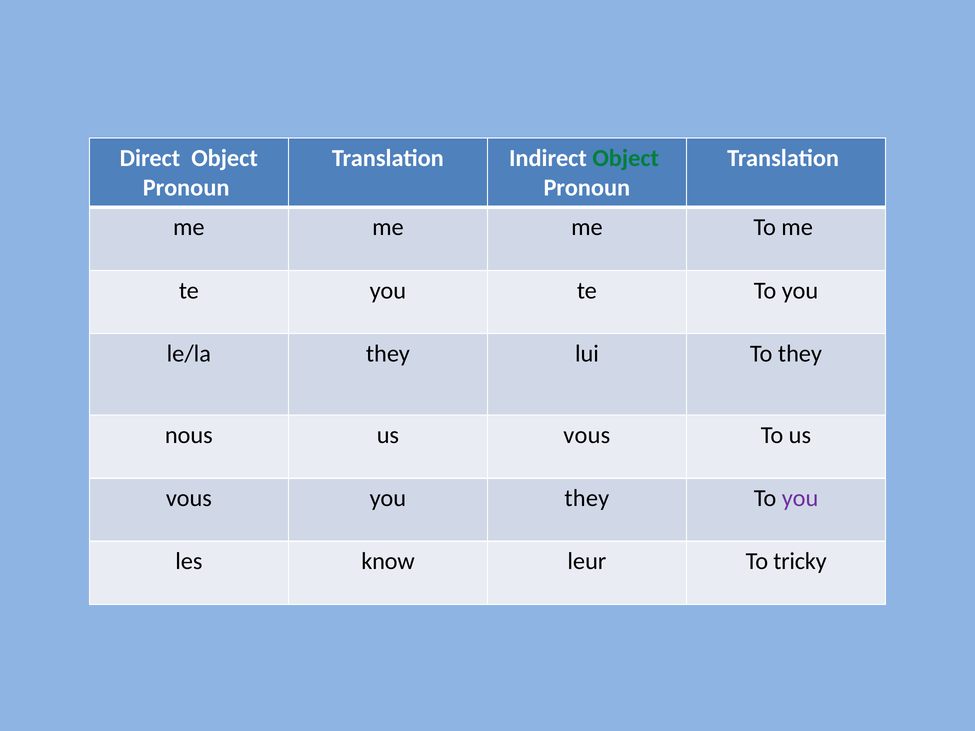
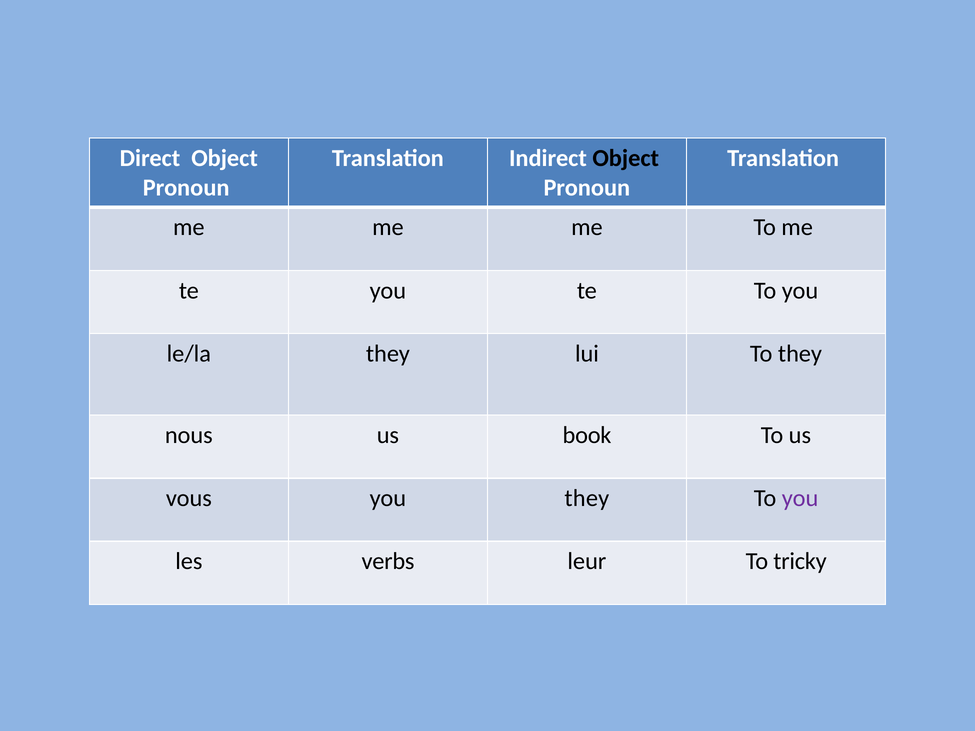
Object at (626, 158) colour: green -> black
nous us vous: vous -> book
know: know -> verbs
